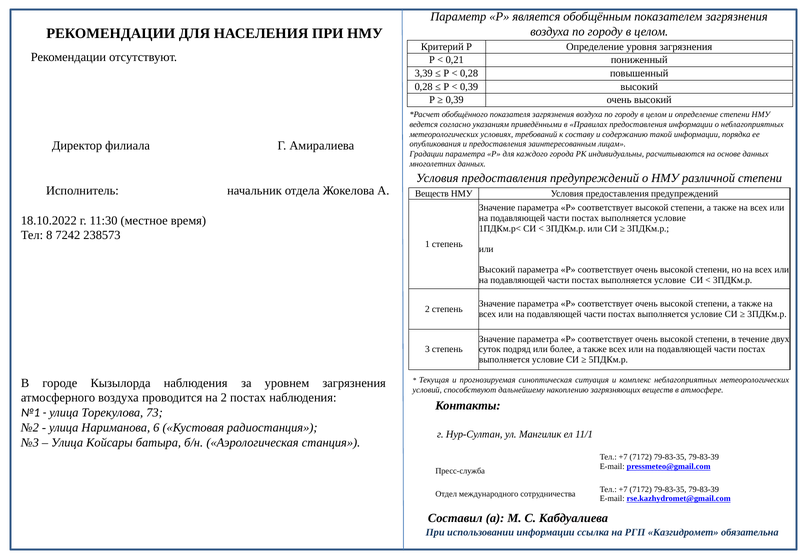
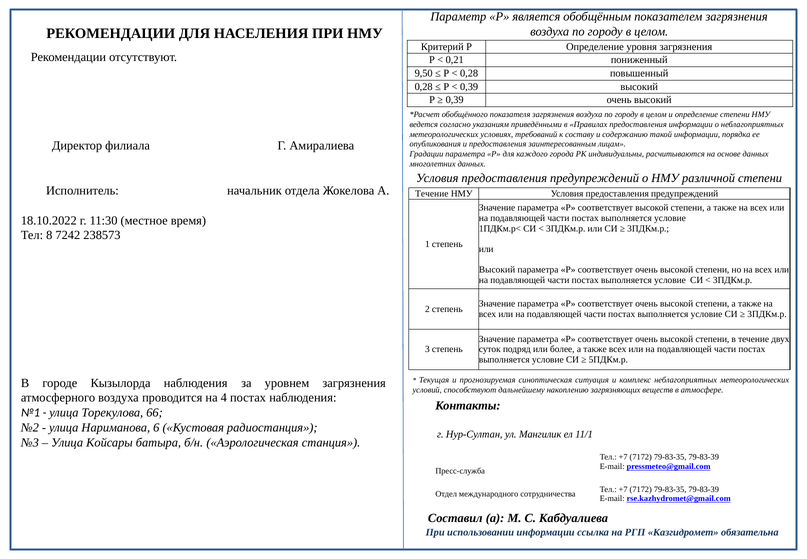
3,39: 3,39 -> 9,50
Веществ at (432, 193): Веществ -> Течение
на 2: 2 -> 4
73: 73 -> 66
